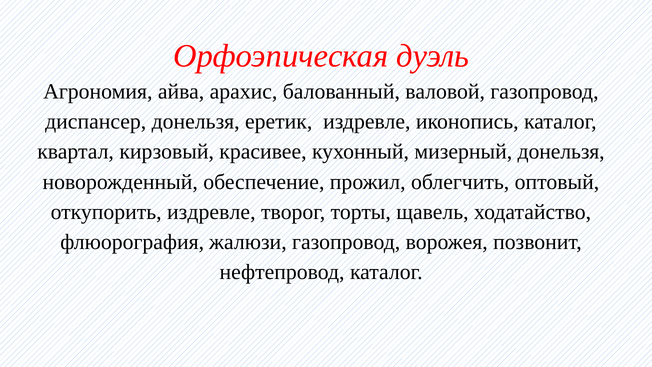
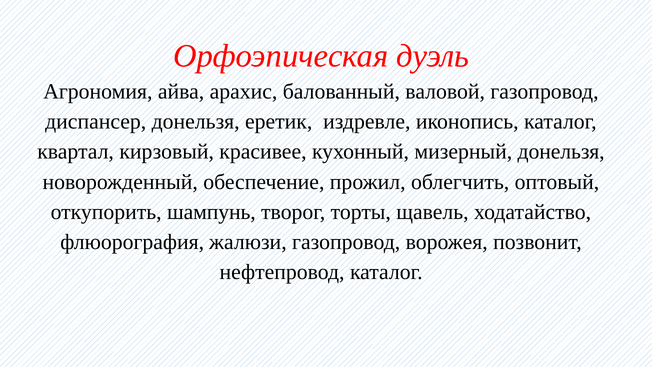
откупорить издревле: издревле -> шампунь
